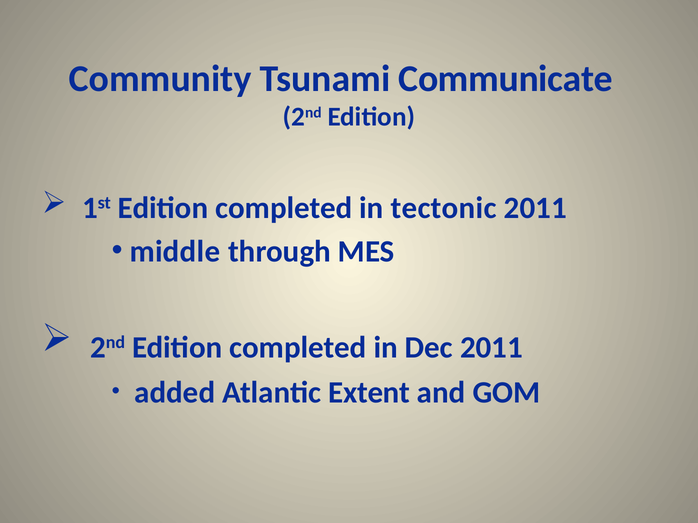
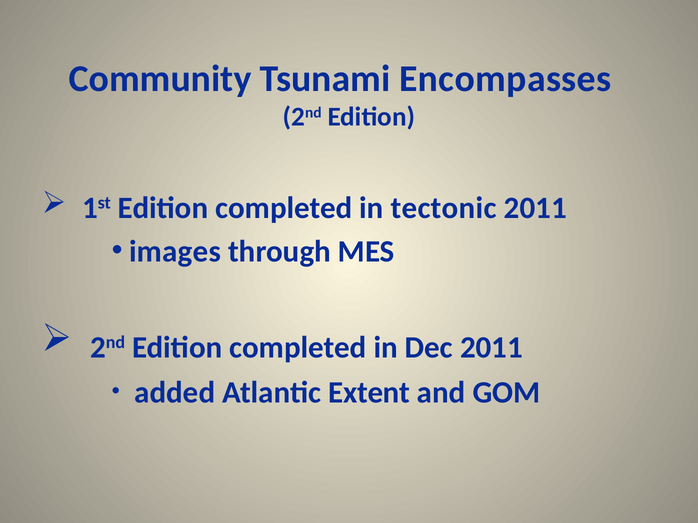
Communicate: Communicate -> Encompasses
middle: middle -> images
